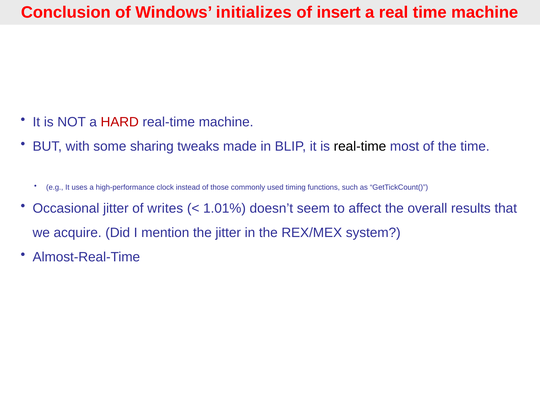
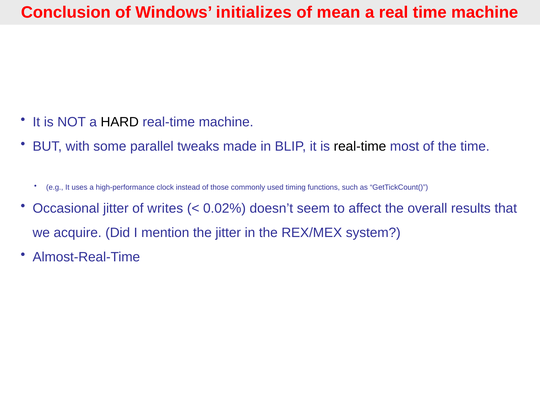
insert: insert -> mean
HARD colour: red -> black
sharing: sharing -> parallel
1.01%: 1.01% -> 0.02%
